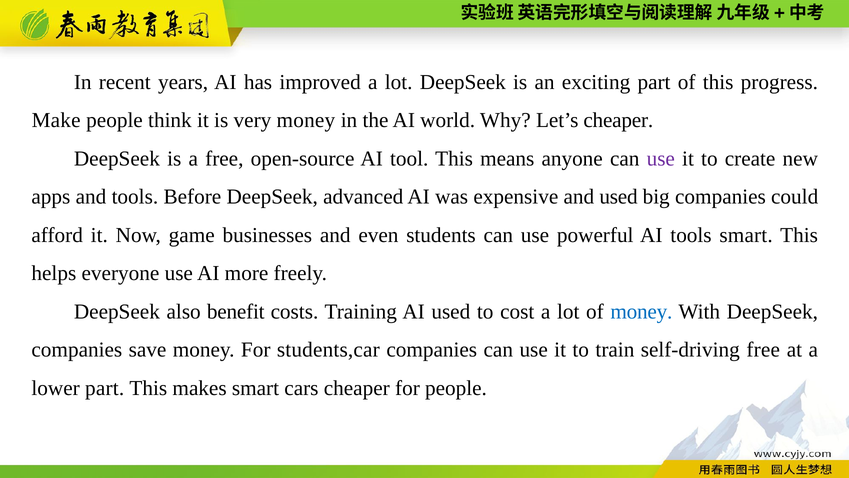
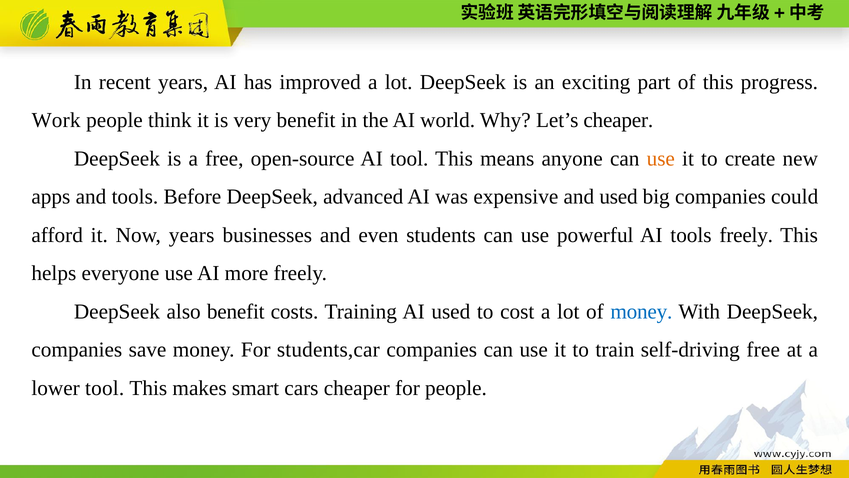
Make: Make -> Work
very money: money -> benefit
use at (661, 159) colour: purple -> orange
Now game: game -> years
tools smart: smart -> freely
lower part: part -> tool
